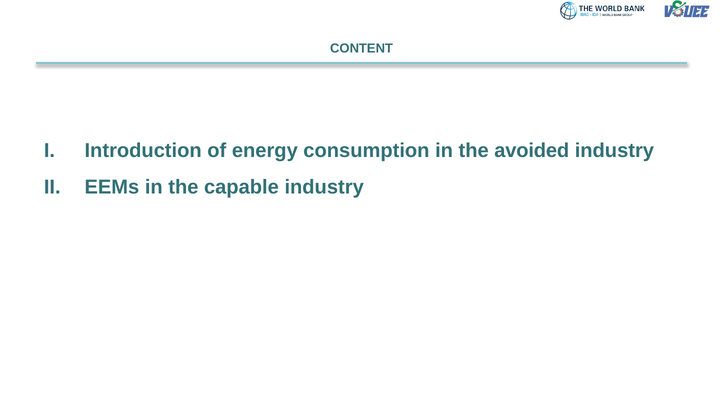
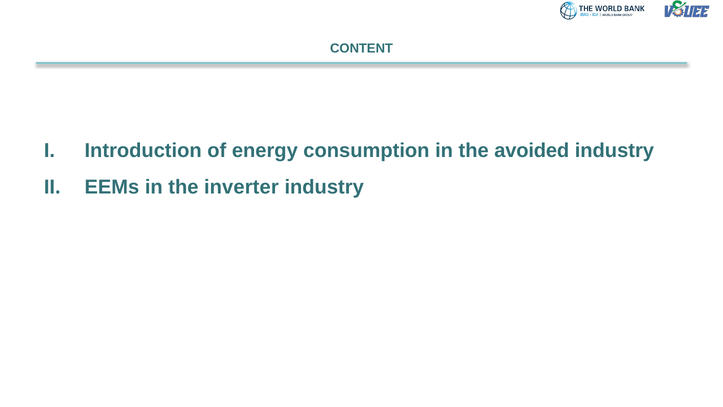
capable: capable -> inverter
